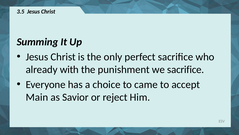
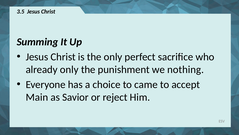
already with: with -> only
we sacrifice: sacrifice -> nothing
